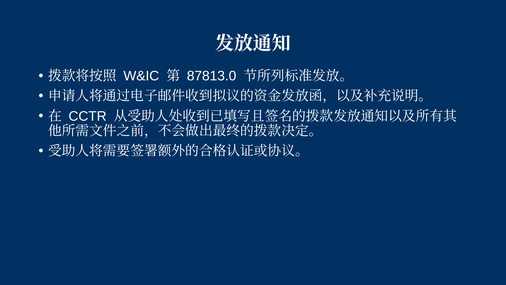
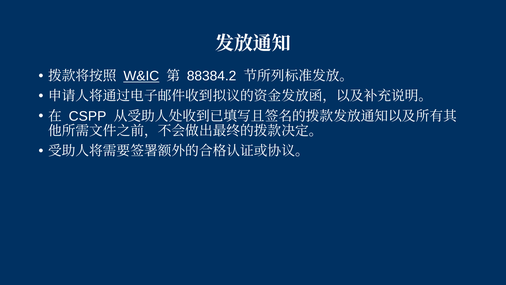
W&IC underline: none -> present
87813.0: 87813.0 -> 88384.2
CCTR: CCTR -> CSPP
